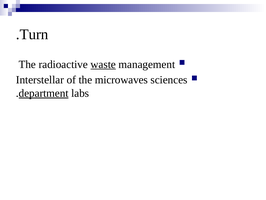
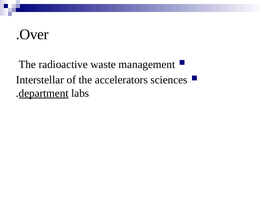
Turn: Turn -> Over
waste underline: present -> none
microwaves: microwaves -> accelerators
